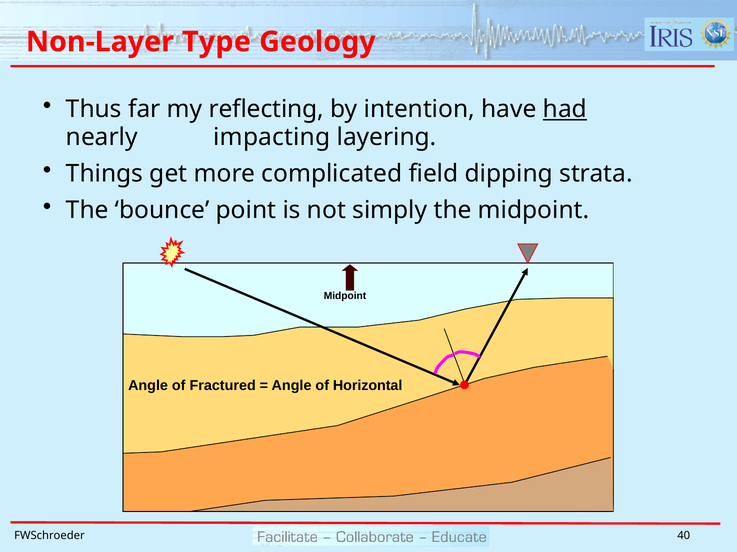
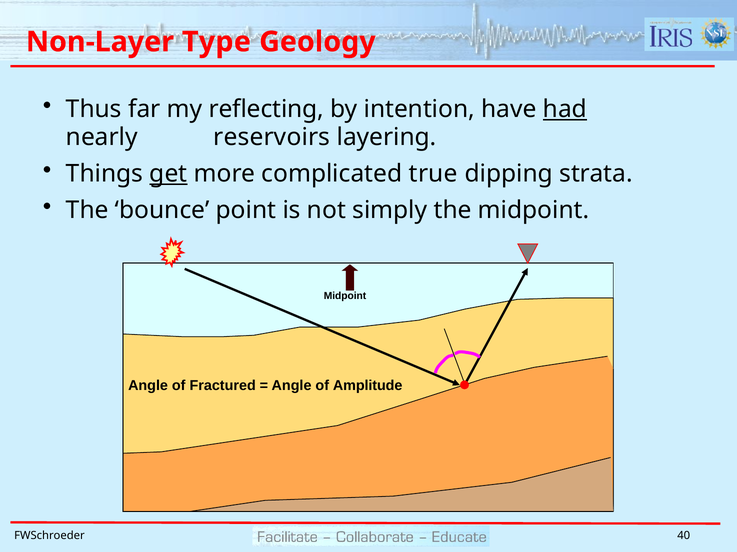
impacting: impacting -> reservoirs
get underline: none -> present
field: field -> true
Horizontal: Horizontal -> Amplitude
